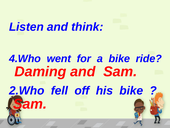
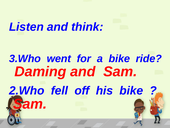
4.Who: 4.Who -> 3.Who
